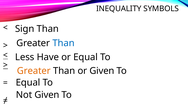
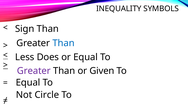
Have: Have -> Does
Greater at (34, 71) colour: orange -> purple
Not Given: Given -> Circle
